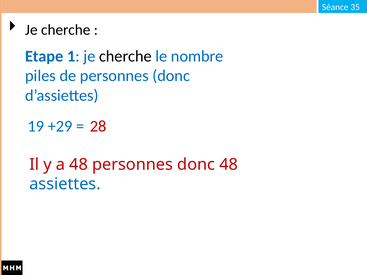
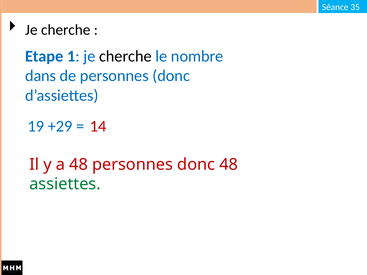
piles: piles -> dans
28: 28 -> 14
assiettes colour: blue -> green
